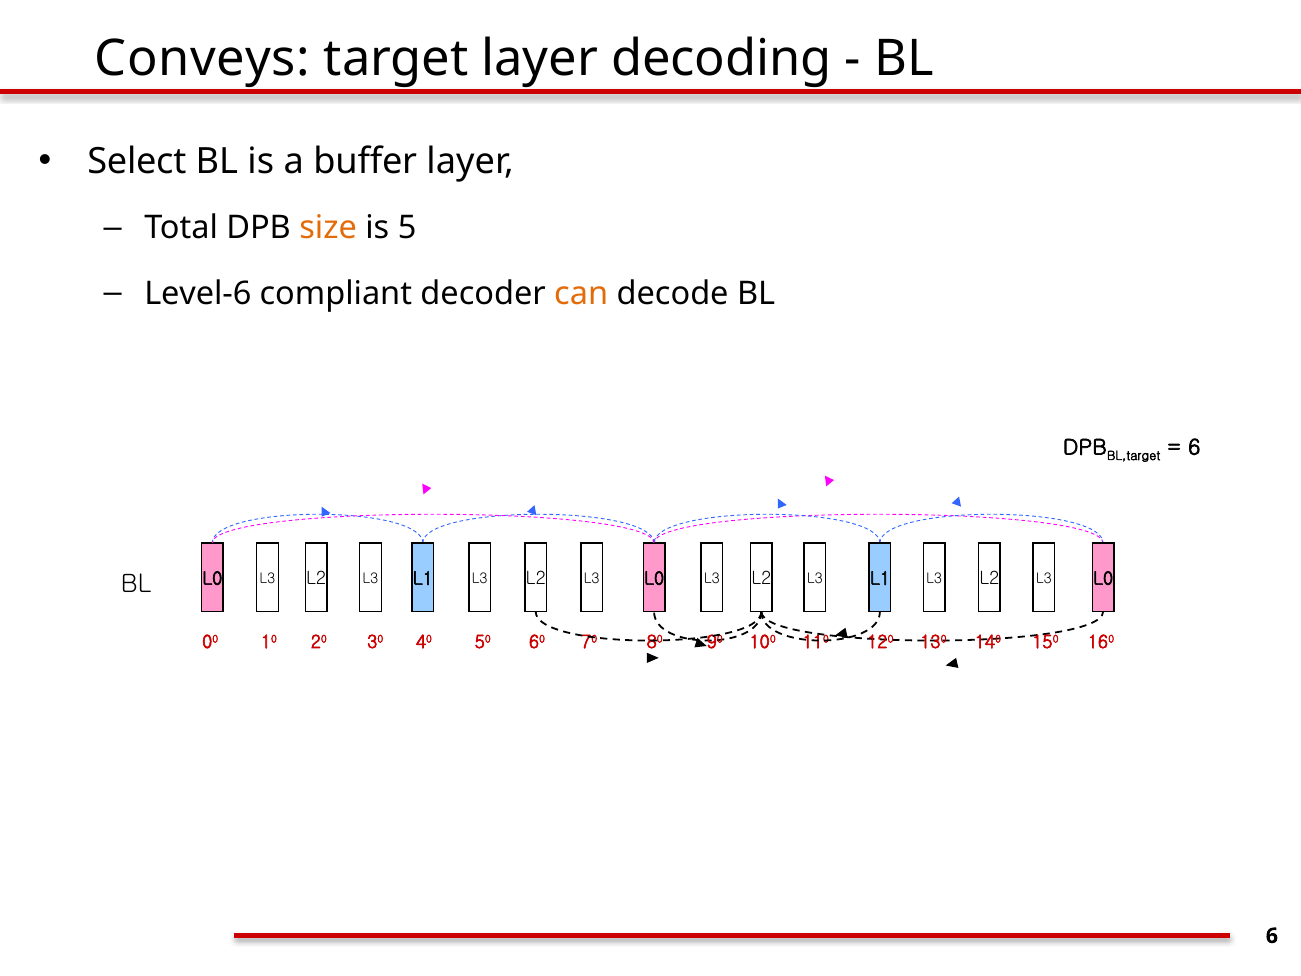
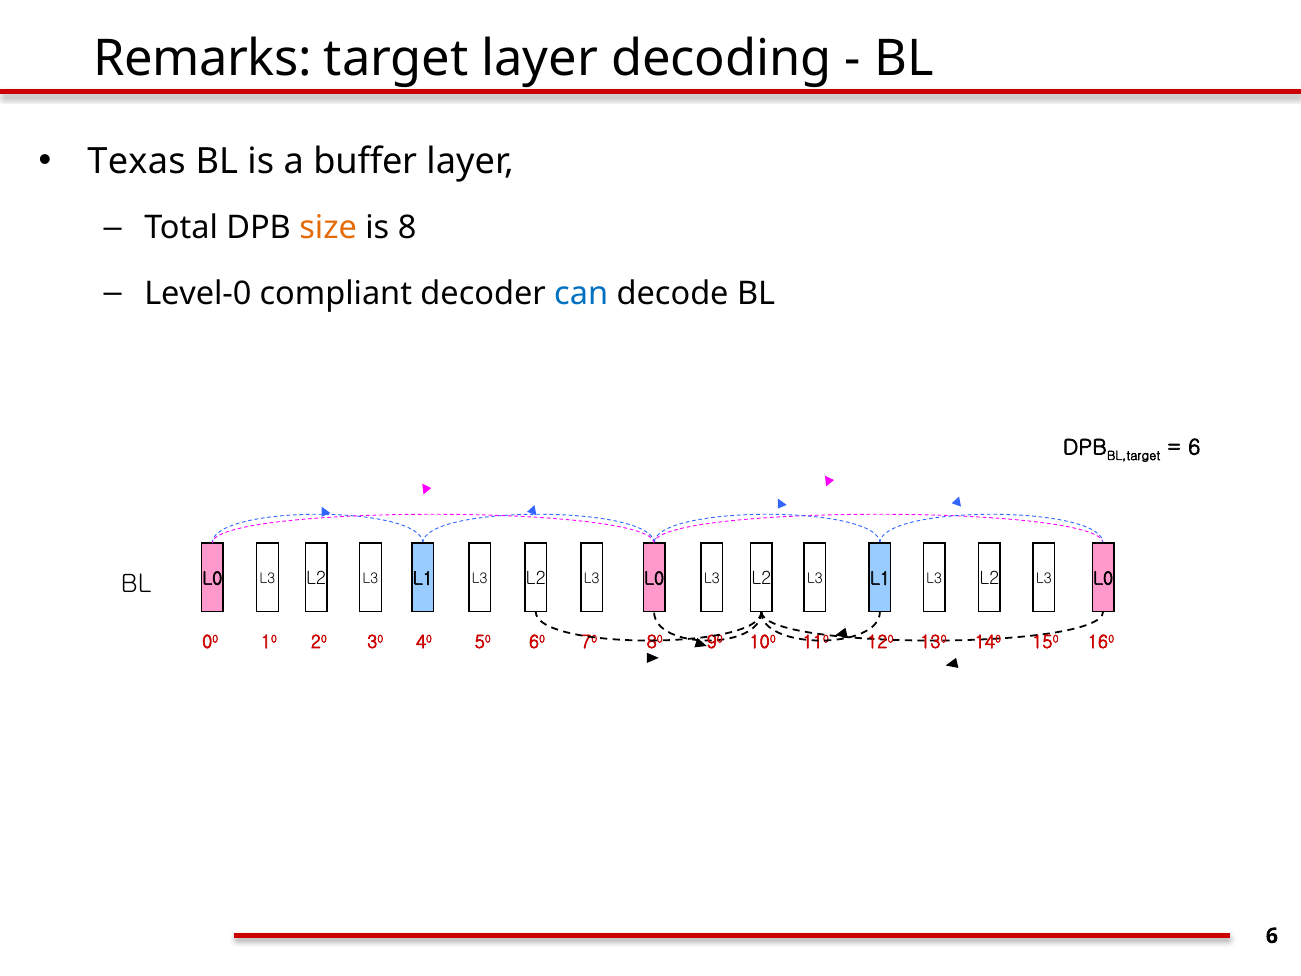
Conveys: Conveys -> Remarks
Select: Select -> Texas
5: 5 -> 8
Level-6: Level-6 -> Level-0
can colour: orange -> blue
